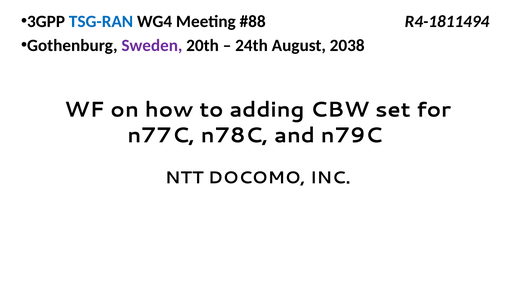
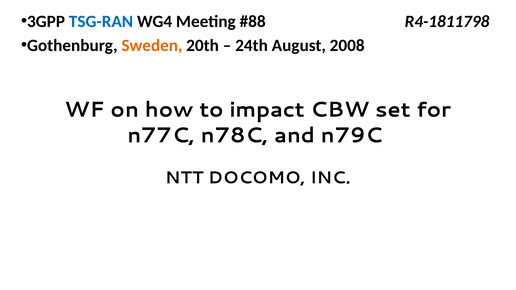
R4-1811494: R4-1811494 -> R4-1811798
Sweden colour: purple -> orange
2038: 2038 -> 2008
adding: adding -> impact
